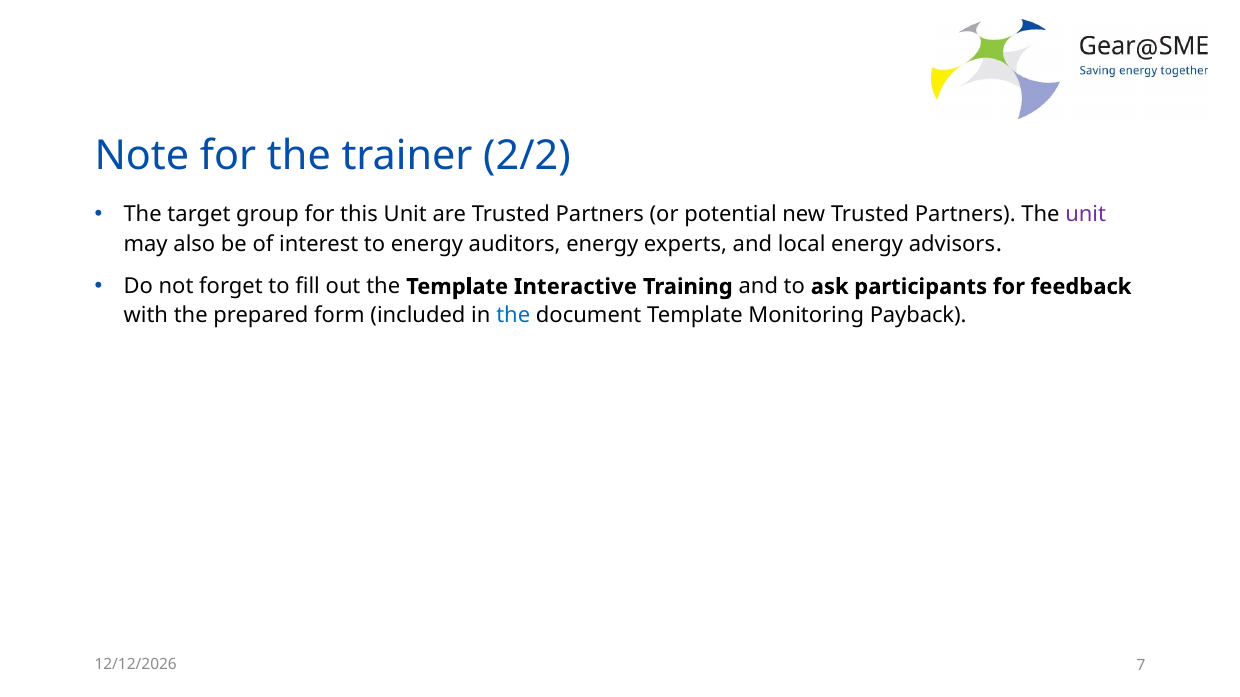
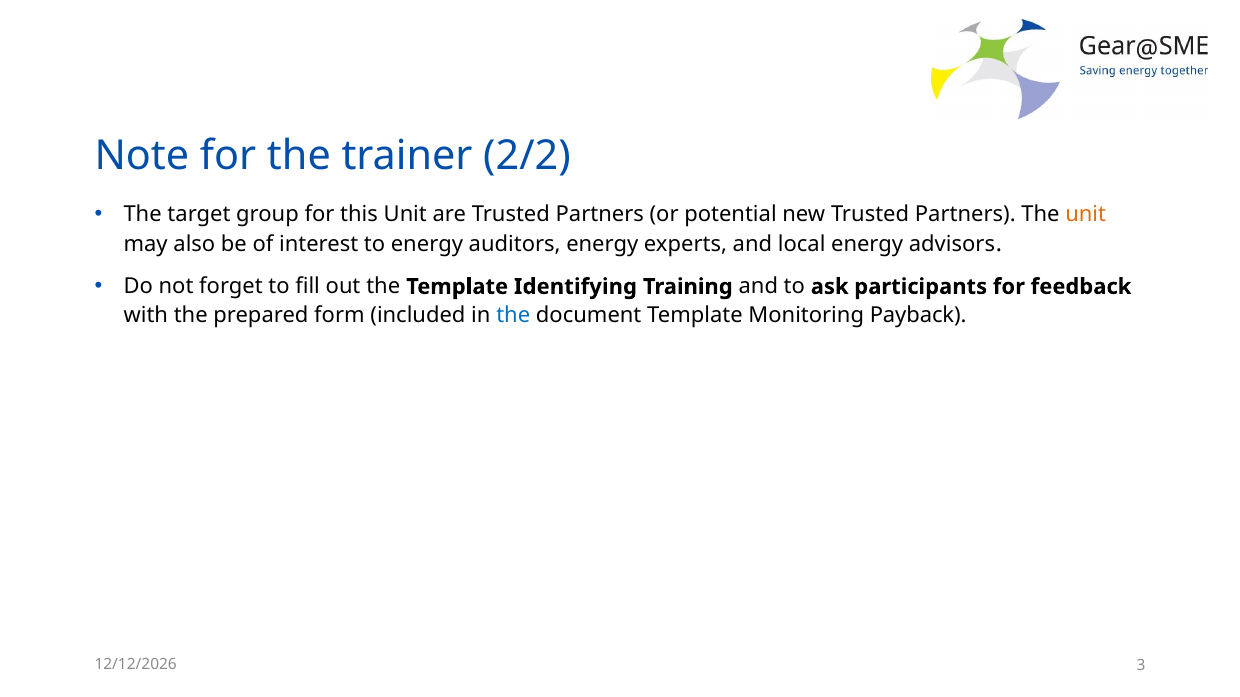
unit at (1086, 214) colour: purple -> orange
Interactive: Interactive -> Identifying
7: 7 -> 3
